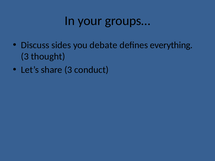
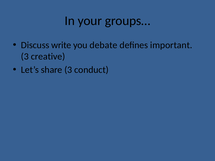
sides: sides -> write
everything: everything -> important
thought: thought -> creative
